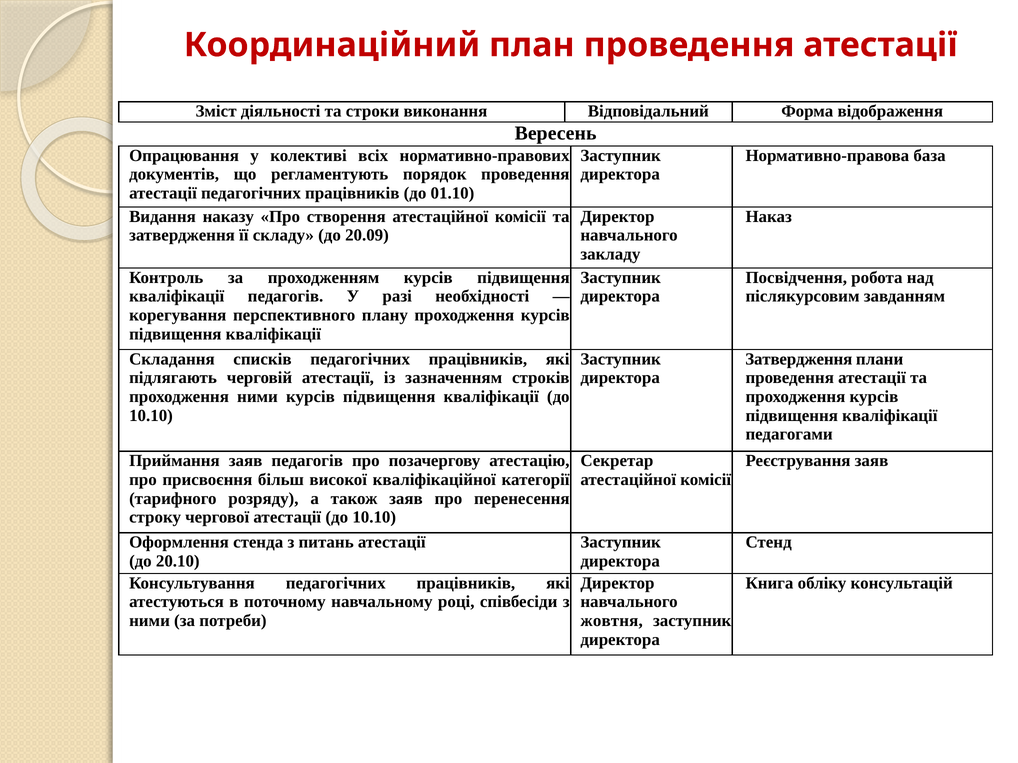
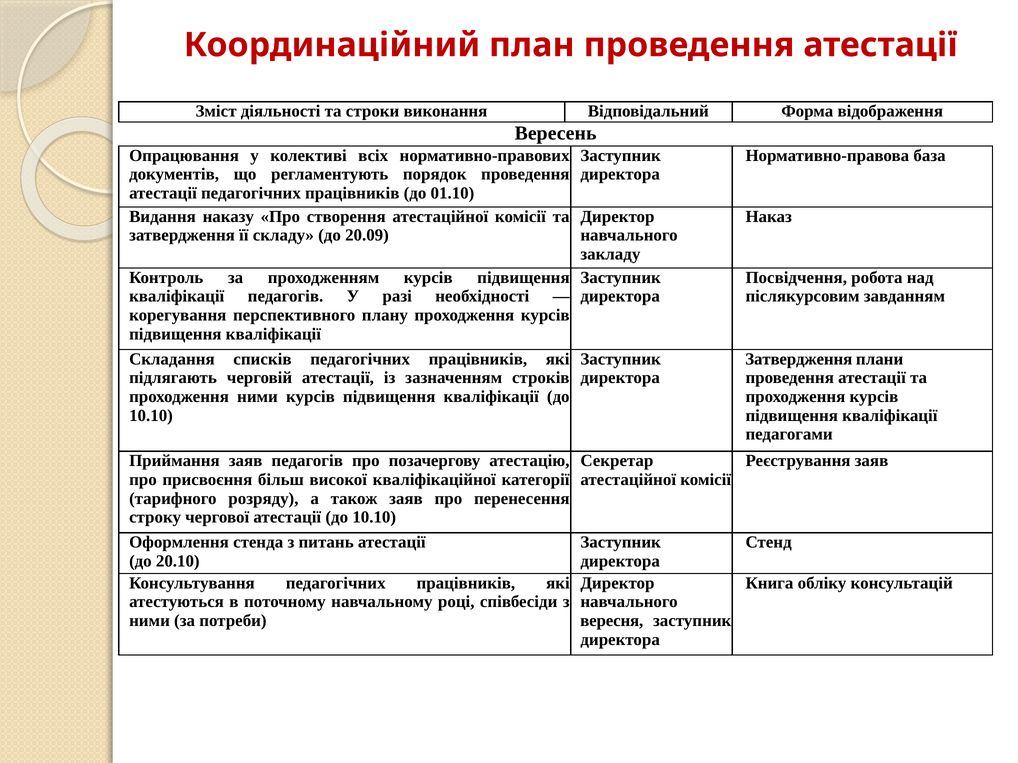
жовтня: жовтня -> вересня
